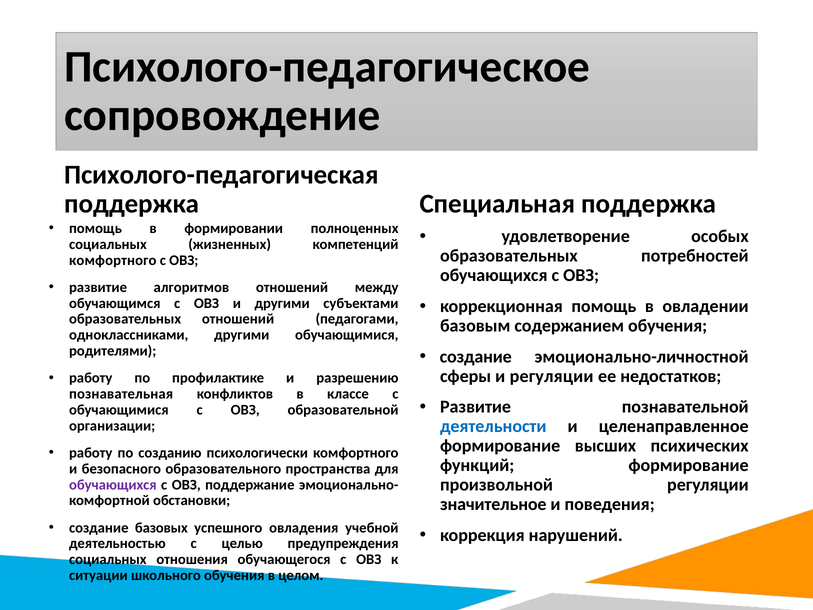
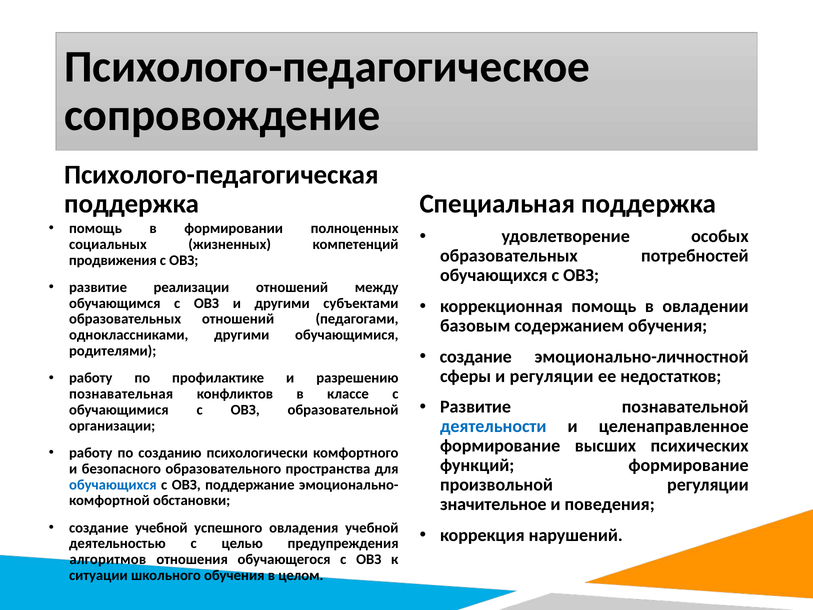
комфортного at (113, 260): комфортного -> продвижения
алгоритмов: алгоритмов -> реализации
обучающихся at (113, 484) colour: purple -> blue
создание базовых: базовых -> учебной
социальных at (108, 559): социальных -> алгоритмов
